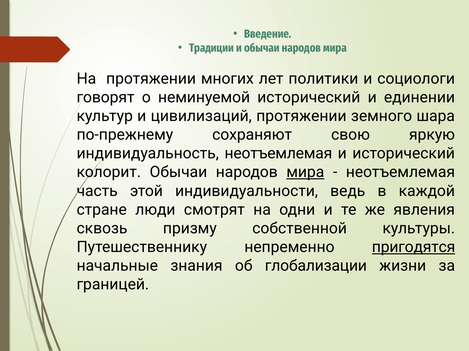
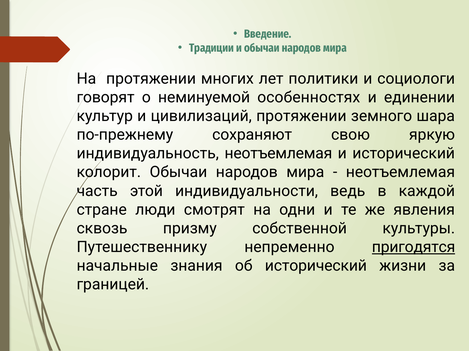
неминуемой исторический: исторический -> особенностях
мира at (305, 173) underline: present -> none
об глобализации: глобализации -> исторический
